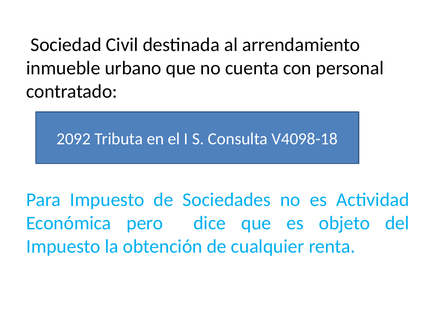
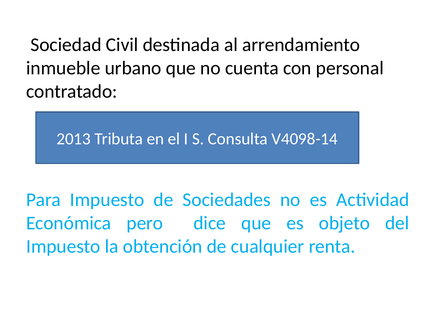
2092: 2092 -> 2013
V4098-18: V4098-18 -> V4098-14
